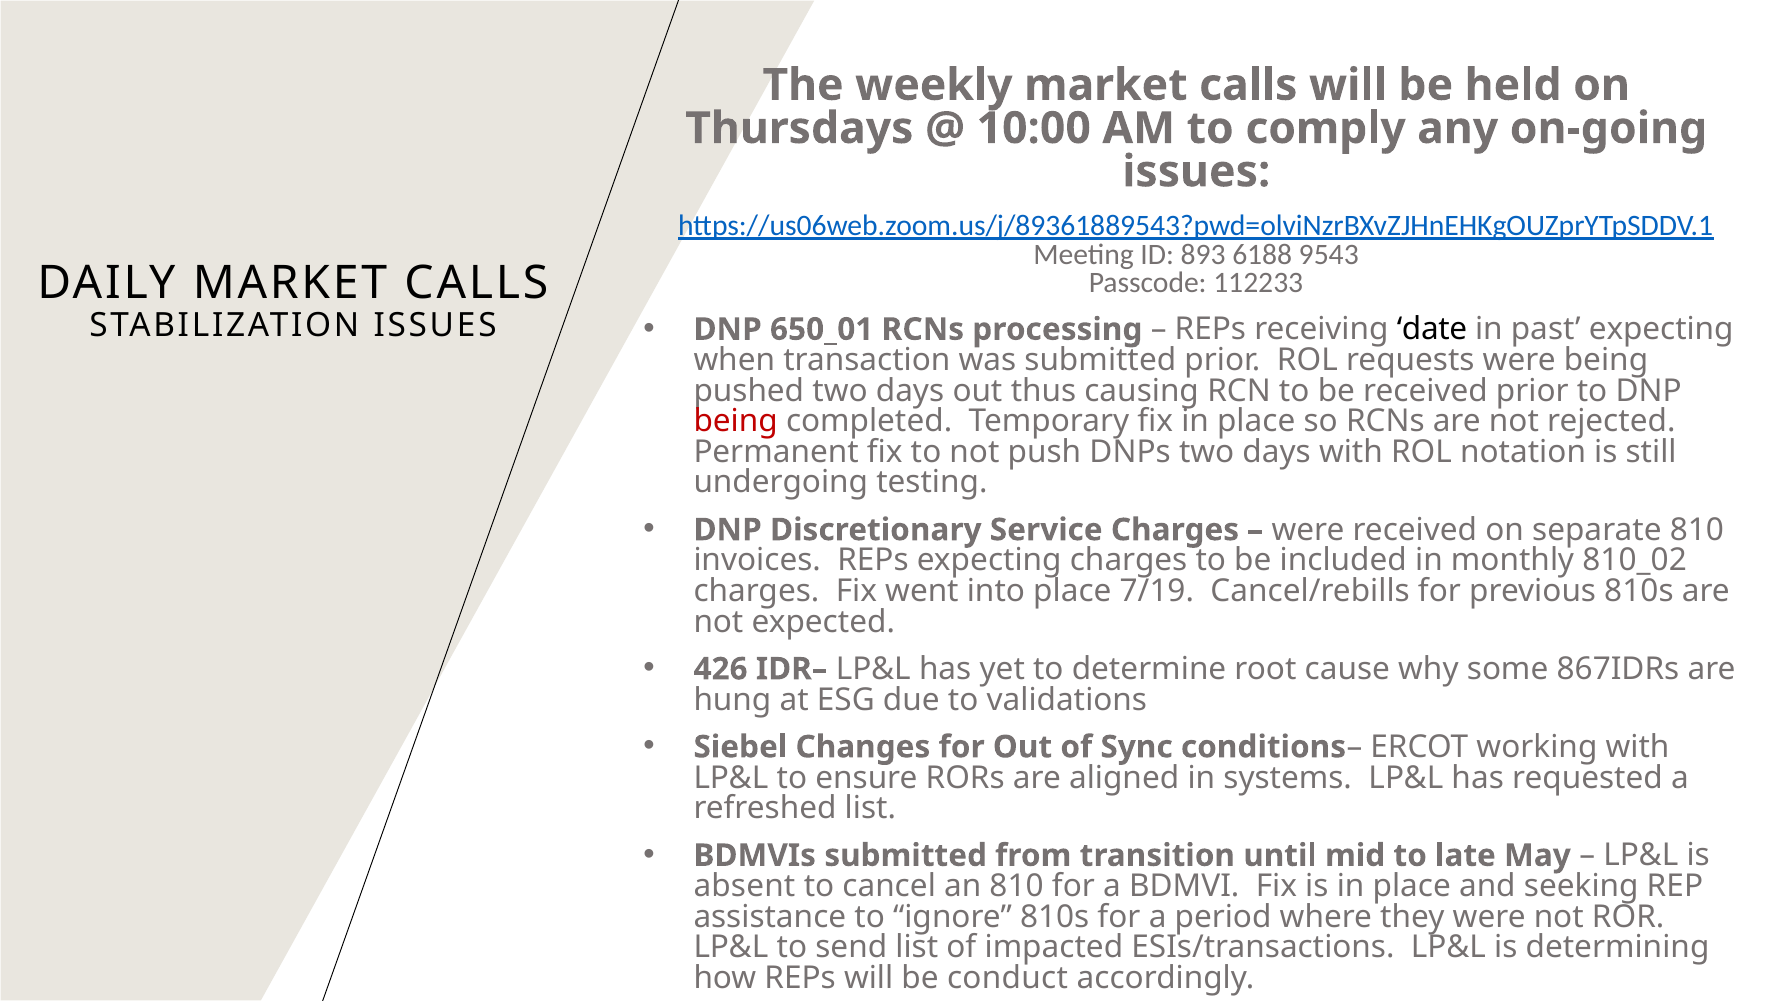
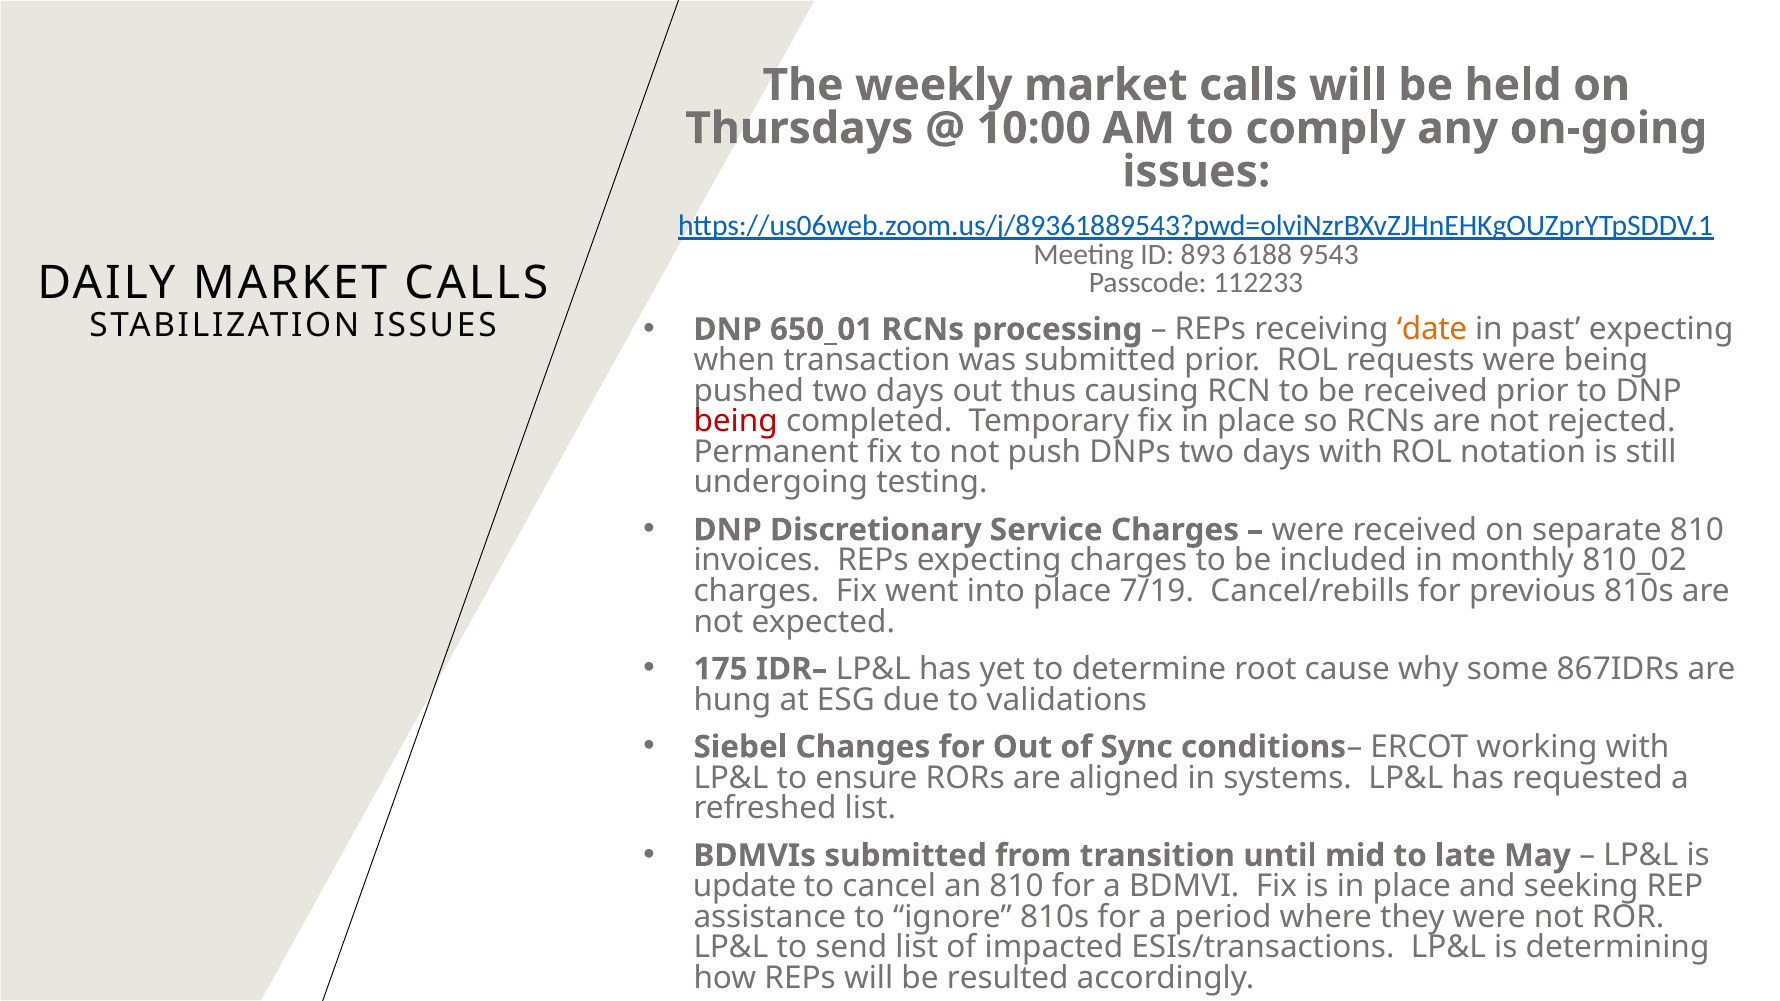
date colour: black -> orange
426: 426 -> 175
absent: absent -> update
conduct: conduct -> resulted
